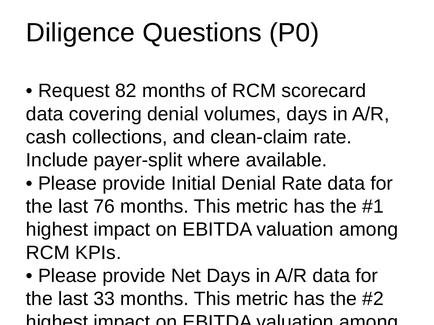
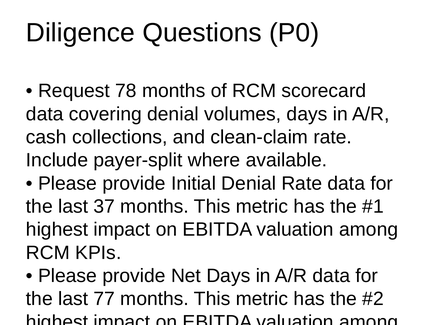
82: 82 -> 78
76: 76 -> 37
33: 33 -> 77
